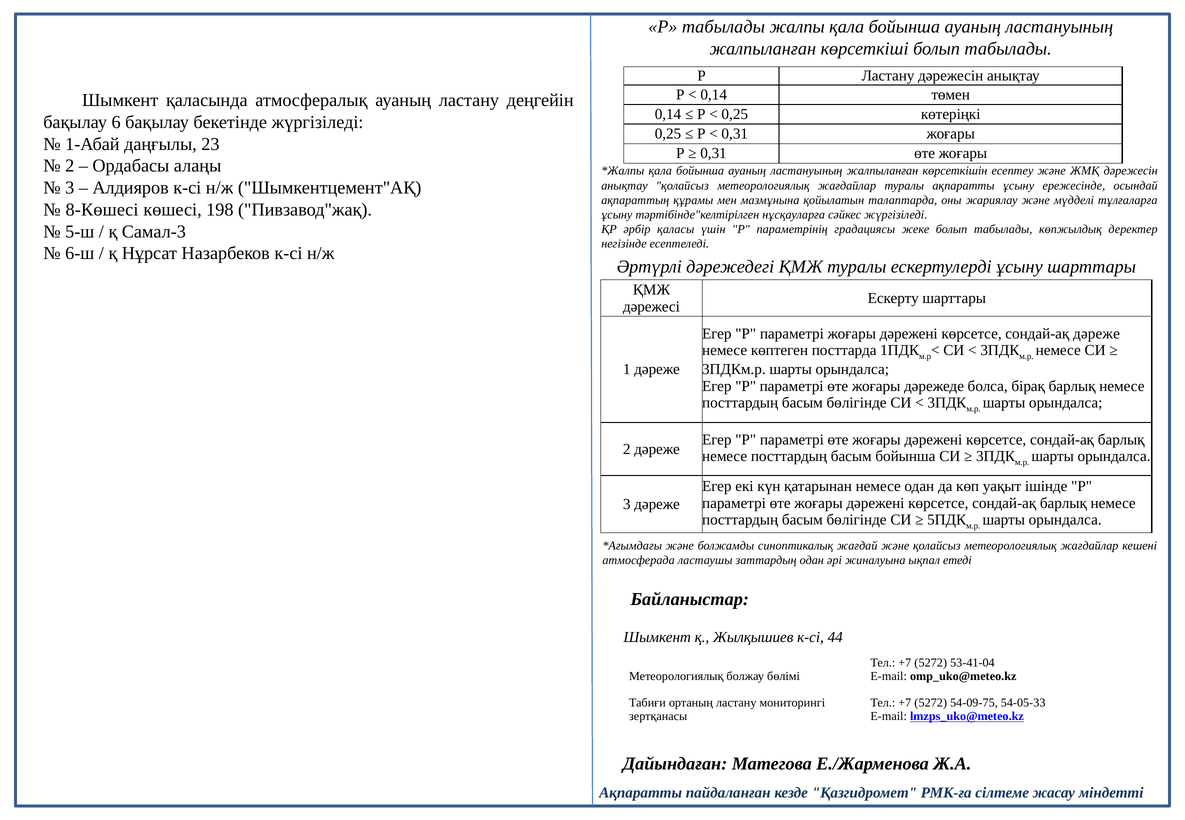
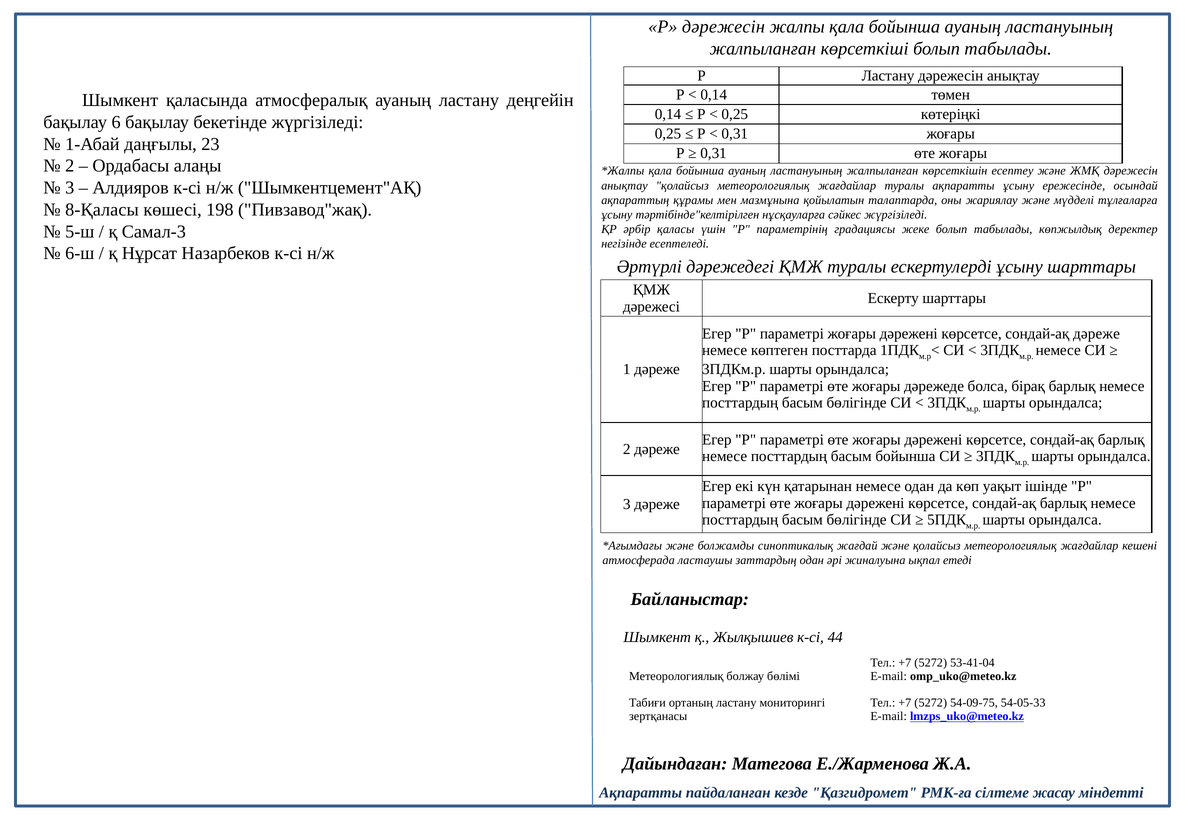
Р табылады: табылады -> дәрежесін
8-Көшесі: 8-Көшесі -> 8-Қаласы
